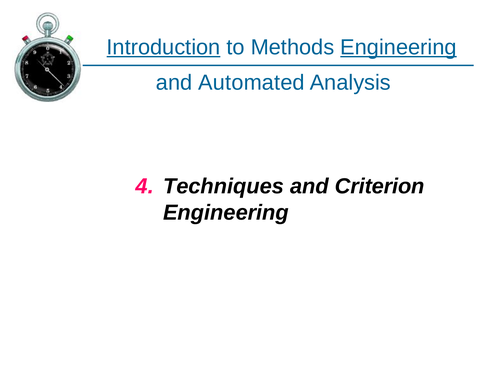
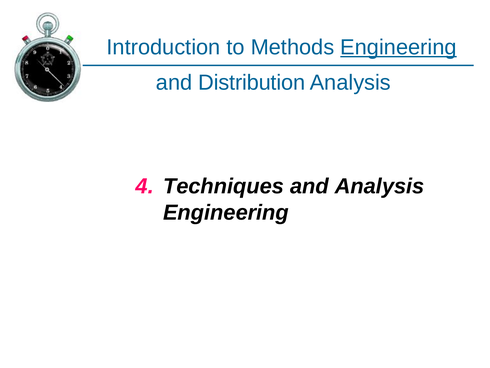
Introduction underline: present -> none
Automated: Automated -> Distribution
and Criterion: Criterion -> Analysis
